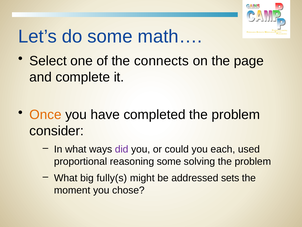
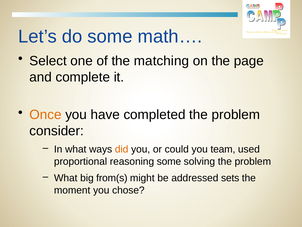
connects: connects -> matching
did colour: purple -> orange
each: each -> team
fully(s: fully(s -> from(s
